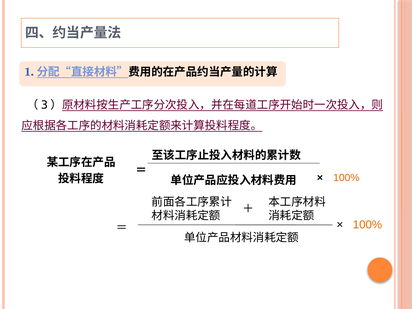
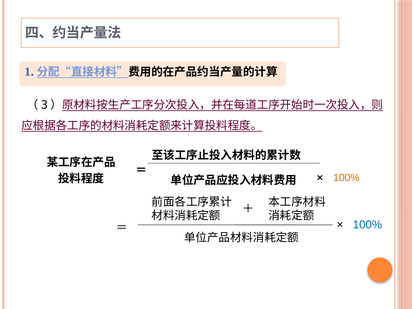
100% at (367, 225) colour: orange -> blue
